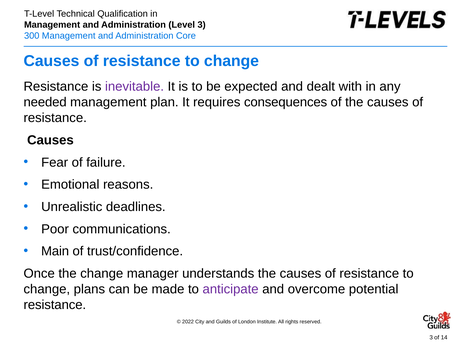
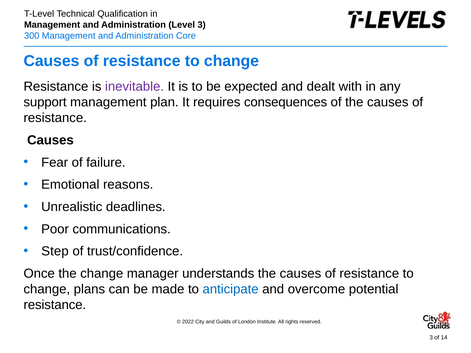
needed: needed -> support
Main: Main -> Step
anticipate colour: purple -> blue
